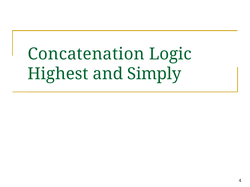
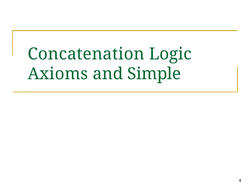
Highest: Highest -> Axioms
Simply: Simply -> Simple
